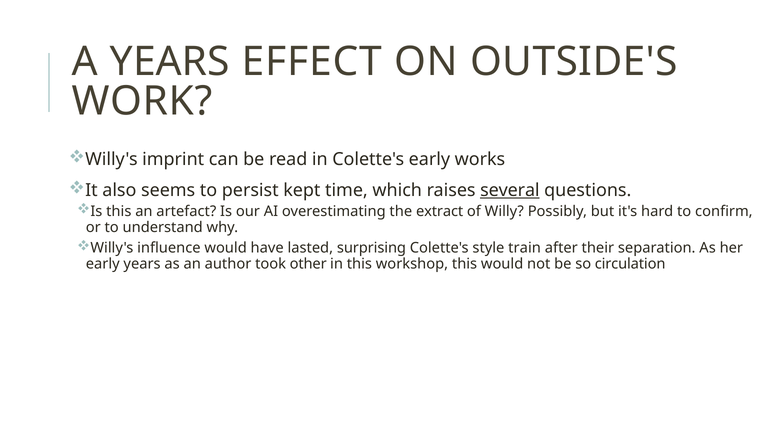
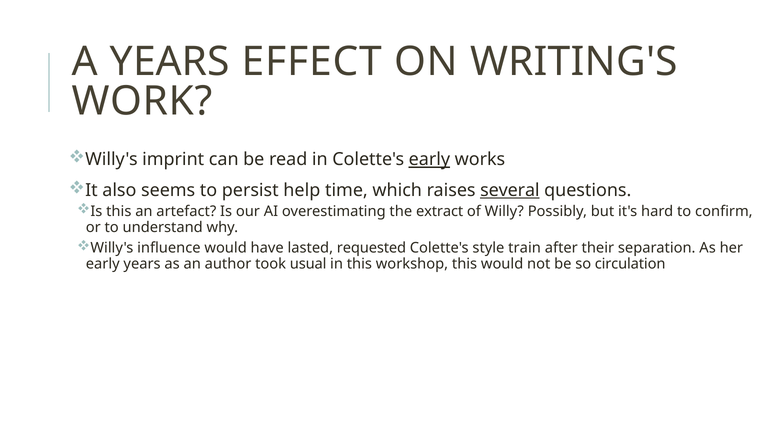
OUTSIDE'S: OUTSIDE'S -> WRITING'S
early at (429, 160) underline: none -> present
kept: kept -> help
surprising: surprising -> requested
other: other -> usual
